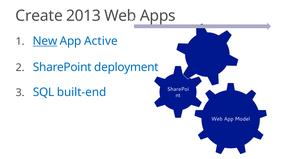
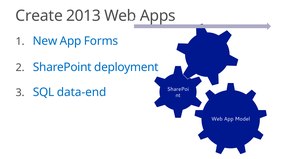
New underline: present -> none
Active: Active -> Forms
built-end: built-end -> data-end
